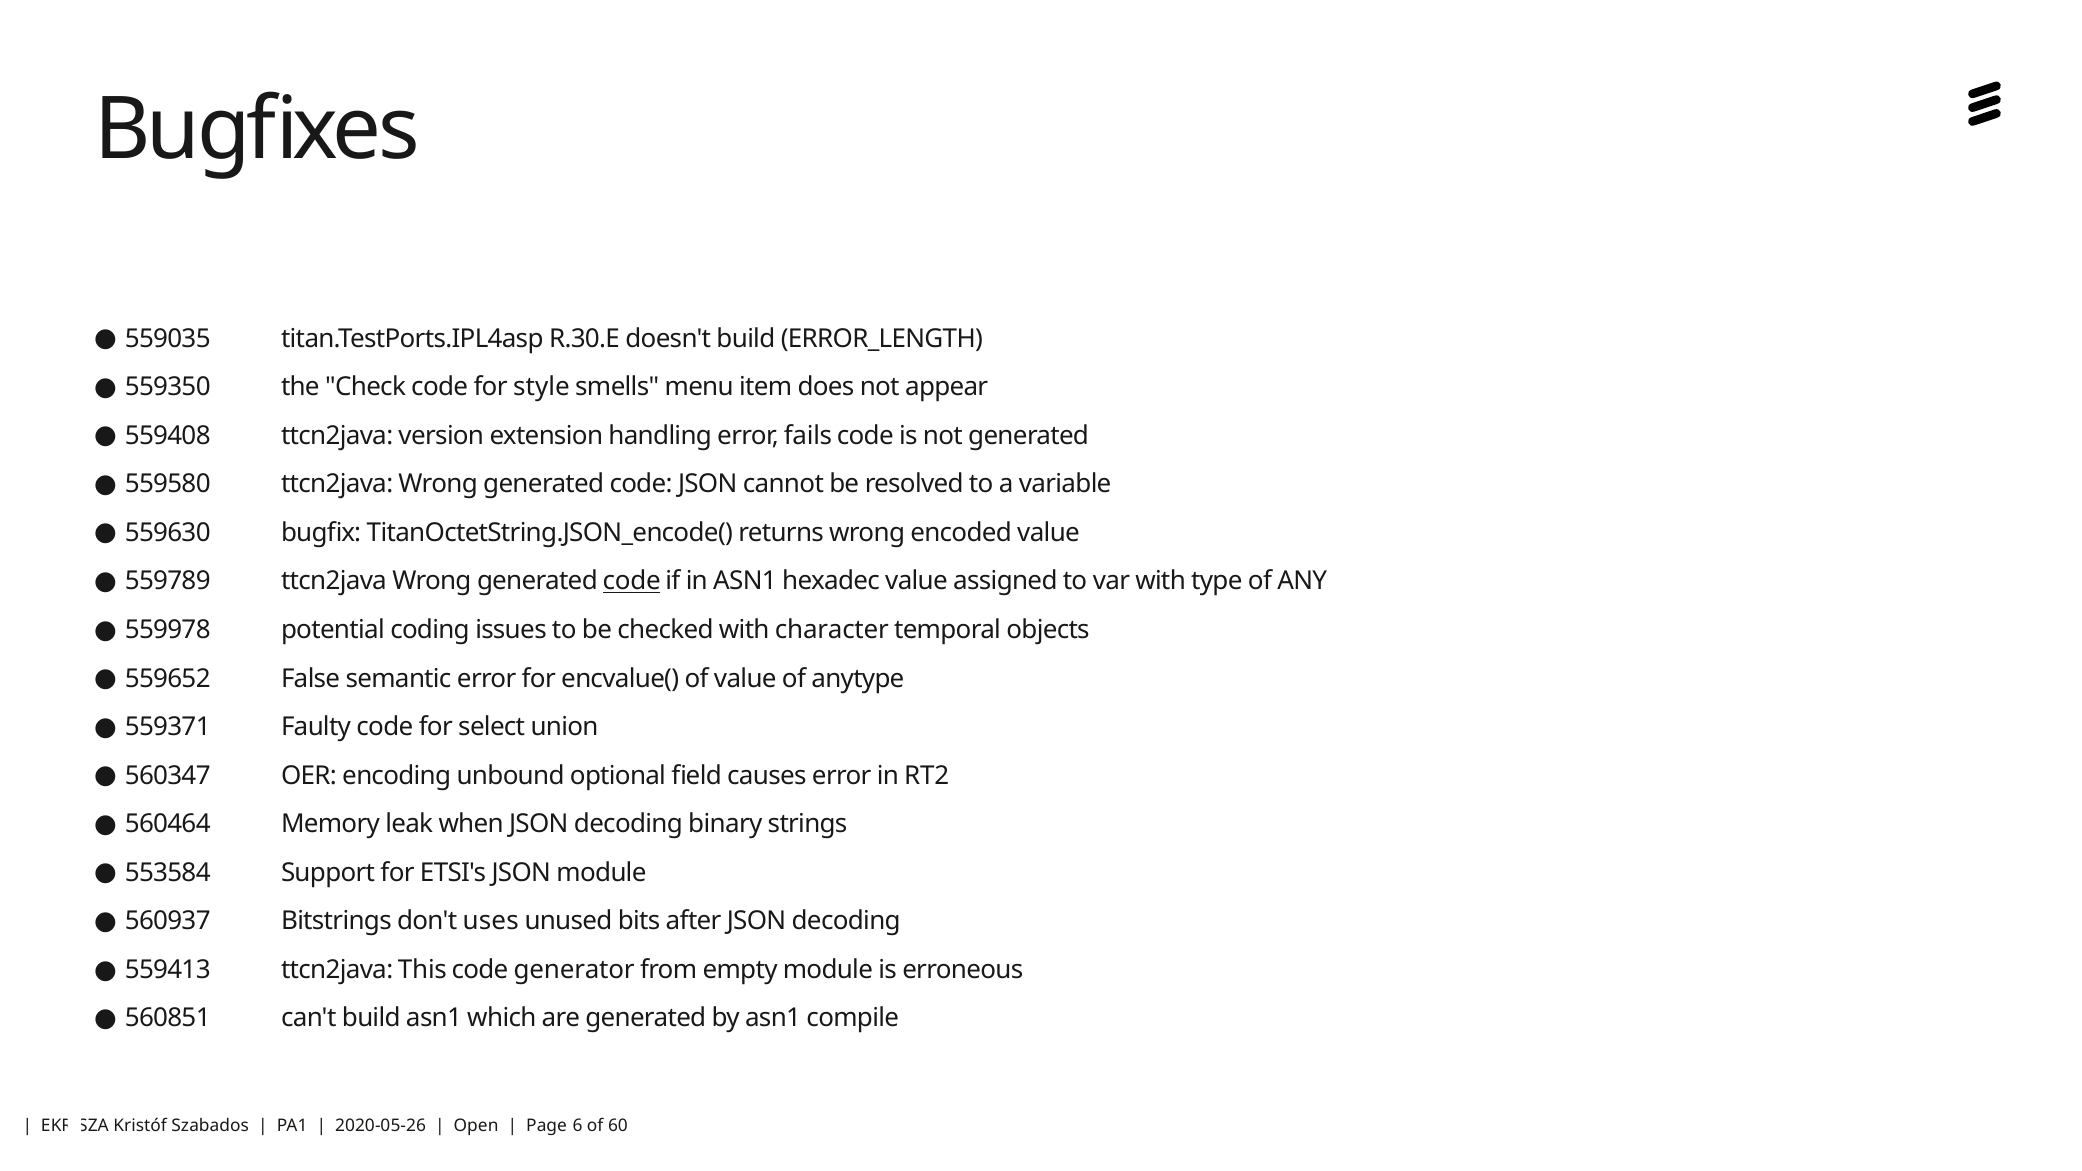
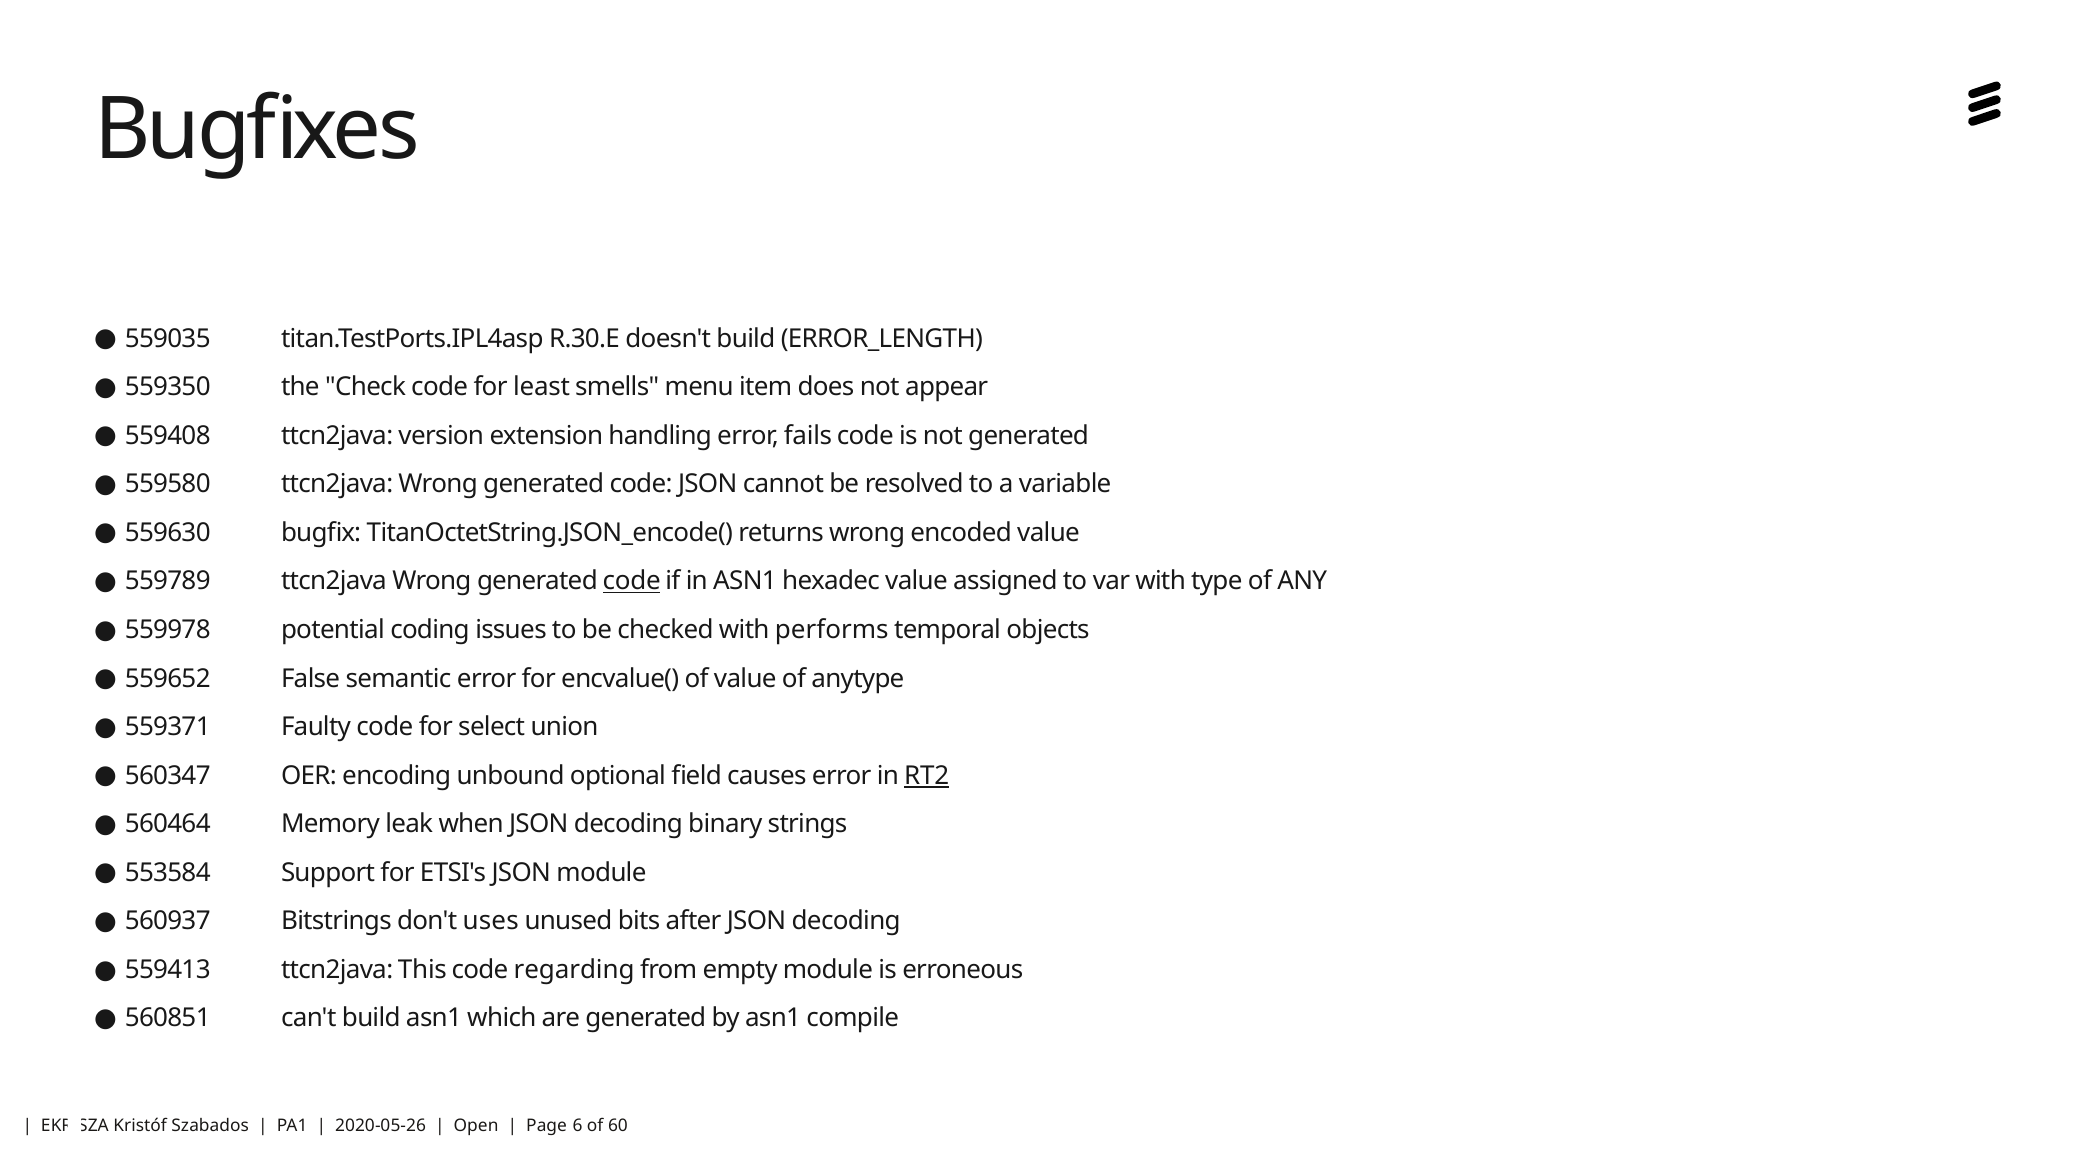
style: style -> least
character: character -> performs
RT2 underline: none -> present
generator: generator -> regarding
